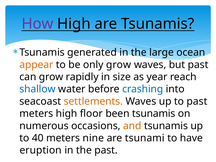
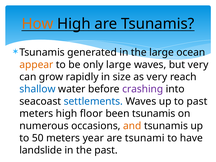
How colour: purple -> orange
only grow: grow -> large
but past: past -> very
as year: year -> very
crashing colour: blue -> purple
settlements colour: orange -> blue
40: 40 -> 50
nine: nine -> year
eruption: eruption -> landslide
